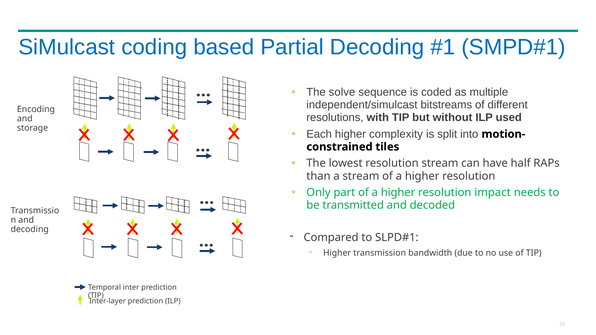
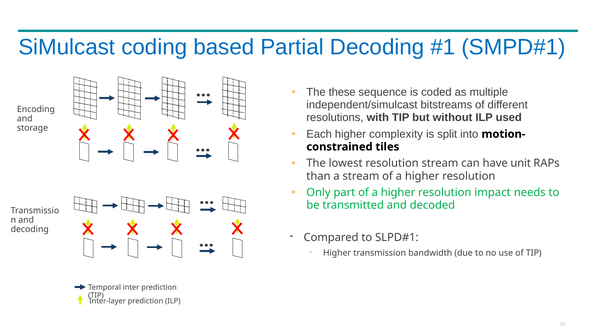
solve: solve -> these
half: half -> unit
